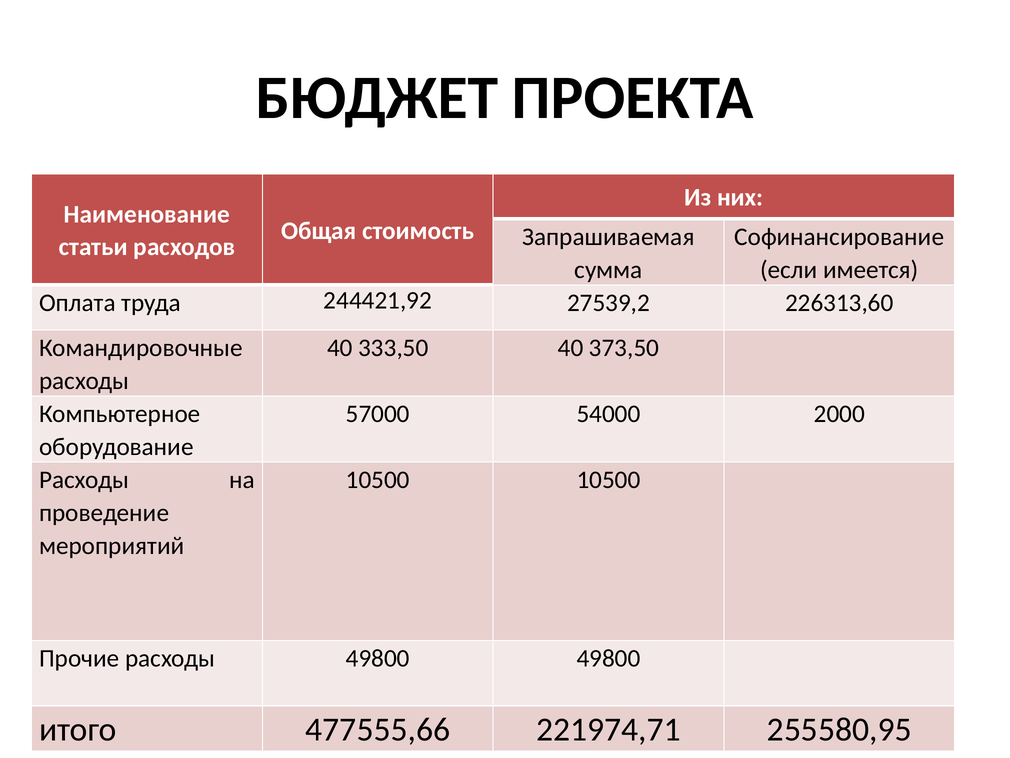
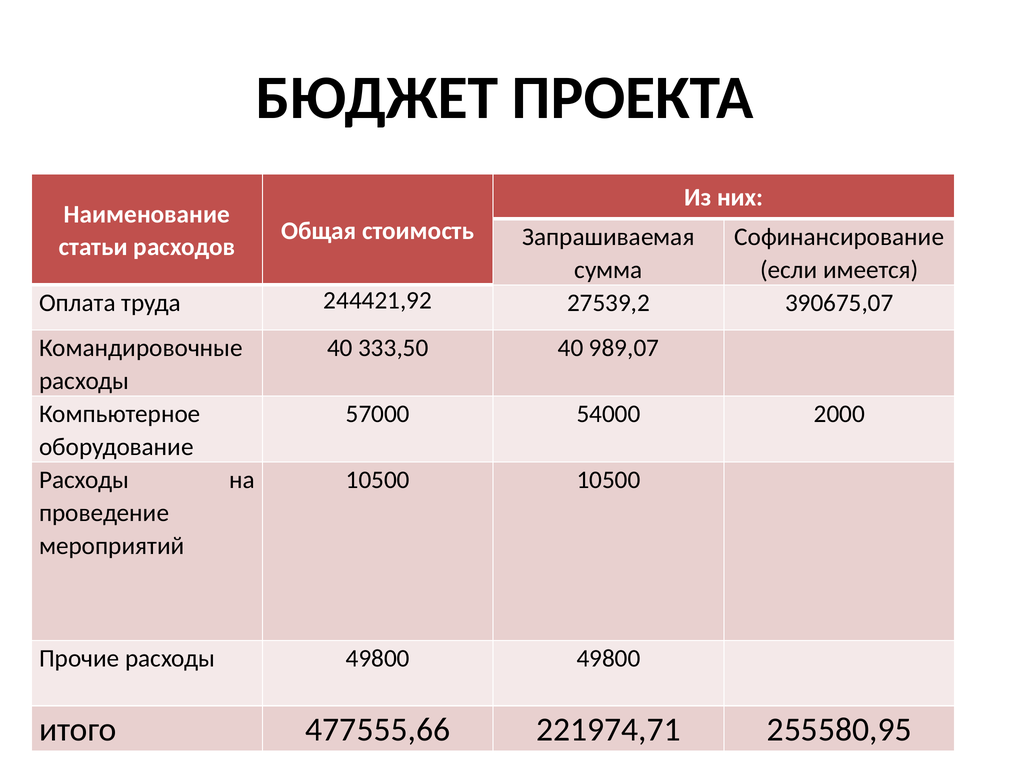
226313,60: 226313,60 -> 390675,07
373,50: 373,50 -> 989,07
